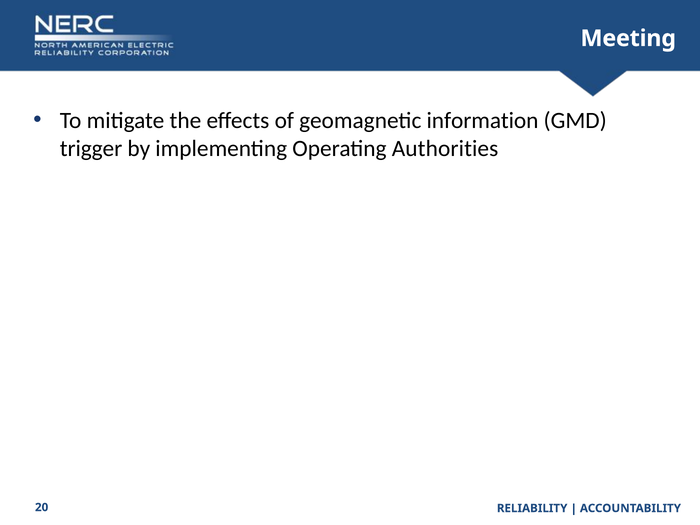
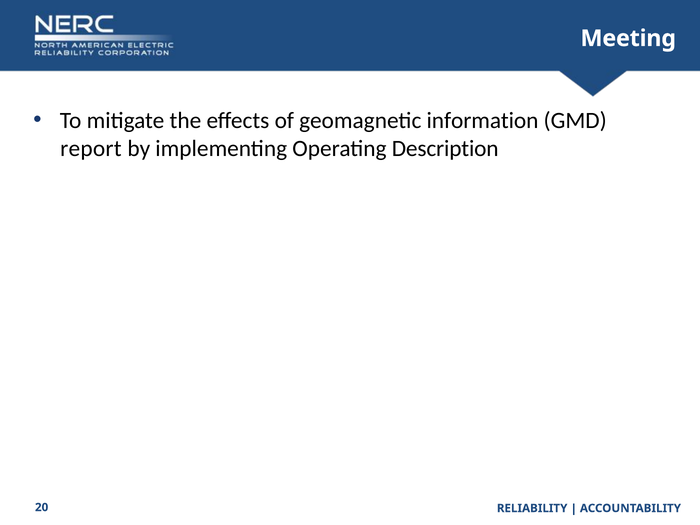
trigger: trigger -> report
Authorities: Authorities -> Description
